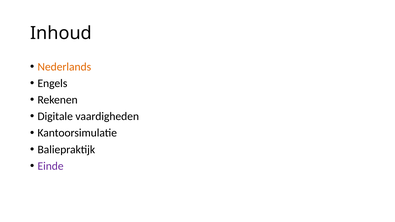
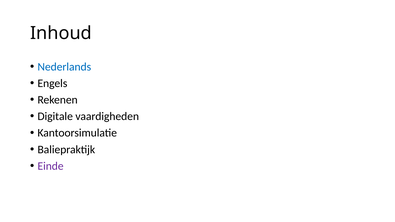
Nederlands colour: orange -> blue
